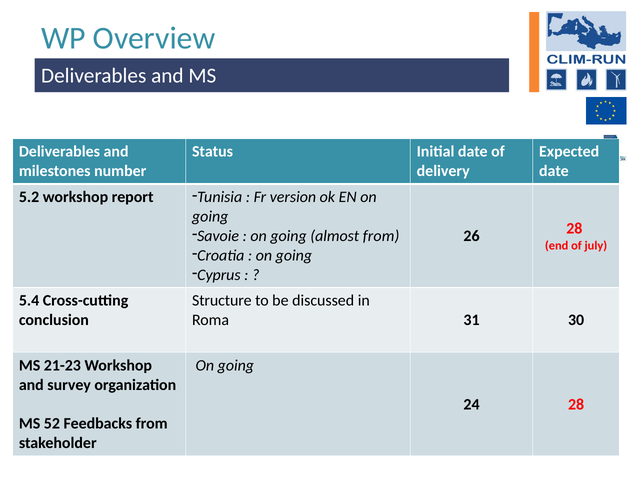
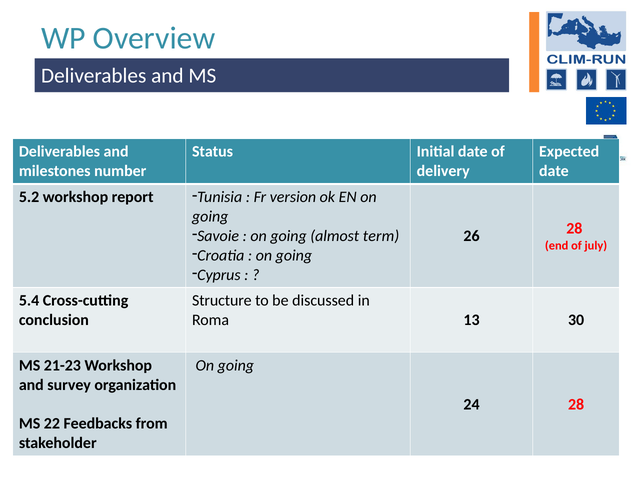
almost from: from -> term
31: 31 -> 13
52: 52 -> 22
